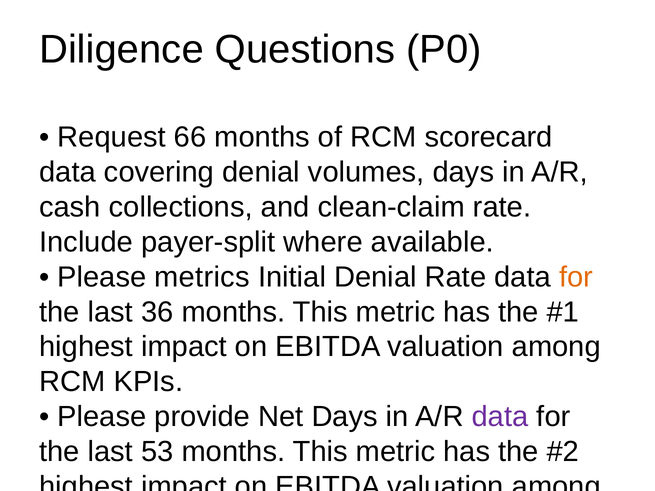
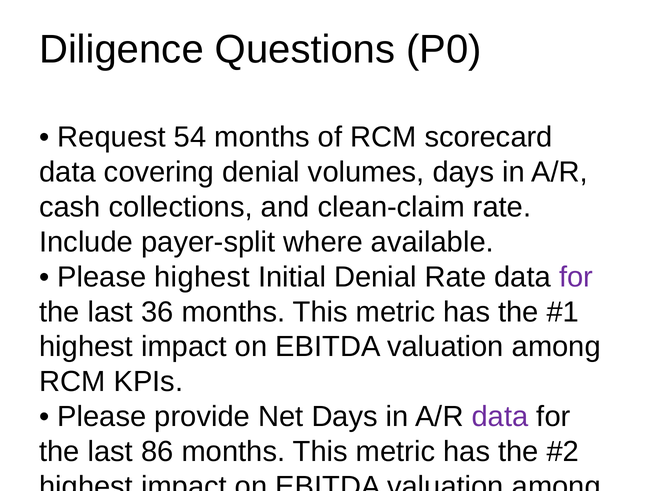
66: 66 -> 54
Please metrics: metrics -> highest
for at (576, 277) colour: orange -> purple
53: 53 -> 86
